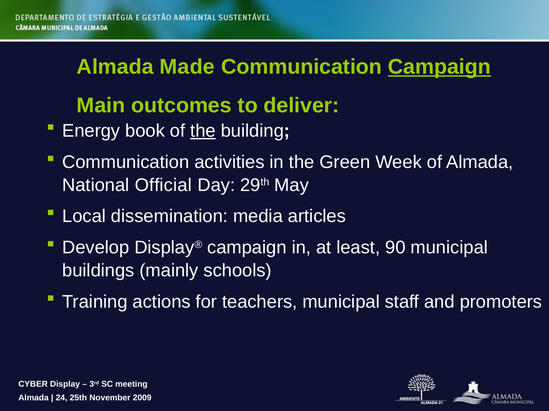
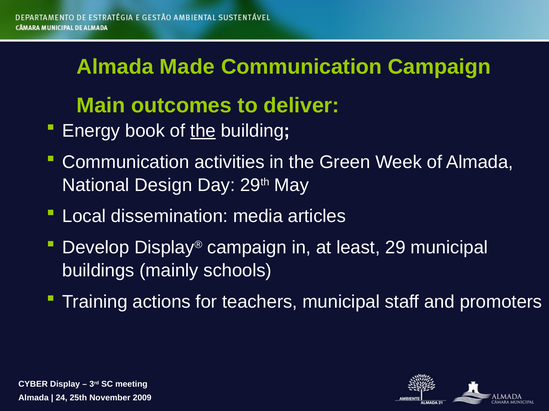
Campaign at (439, 67) underline: present -> none
Official: Official -> Design
90: 90 -> 29
